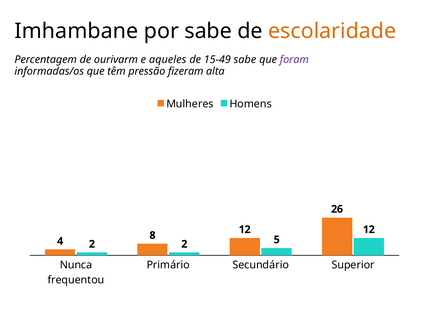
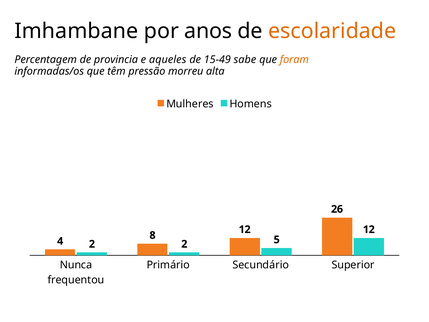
por sabe: sabe -> anos
ourivarm: ourivarm -> provincia
foram colour: purple -> orange
fizeram: fizeram -> morreu
